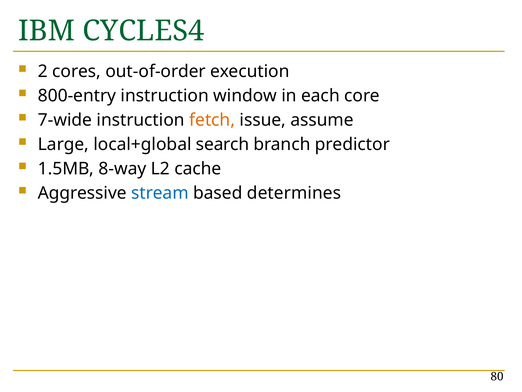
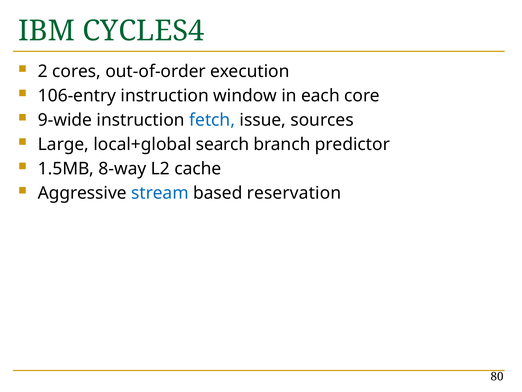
800-entry: 800-entry -> 106-entry
7-wide: 7-wide -> 9-wide
fetch colour: orange -> blue
assume: assume -> sources
determines: determines -> reservation
